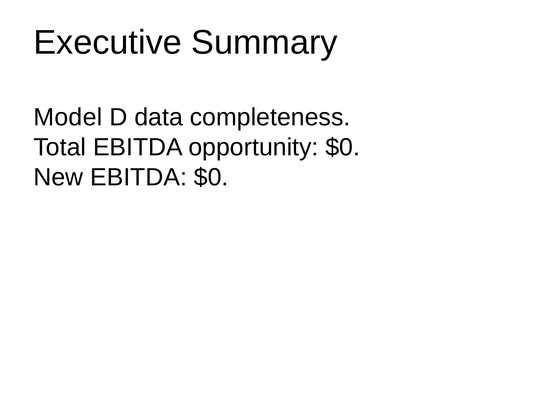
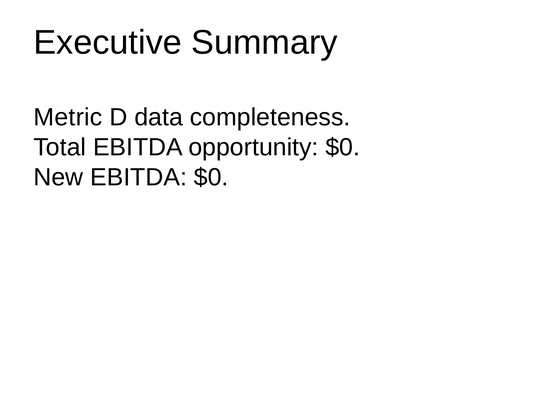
Model: Model -> Metric
